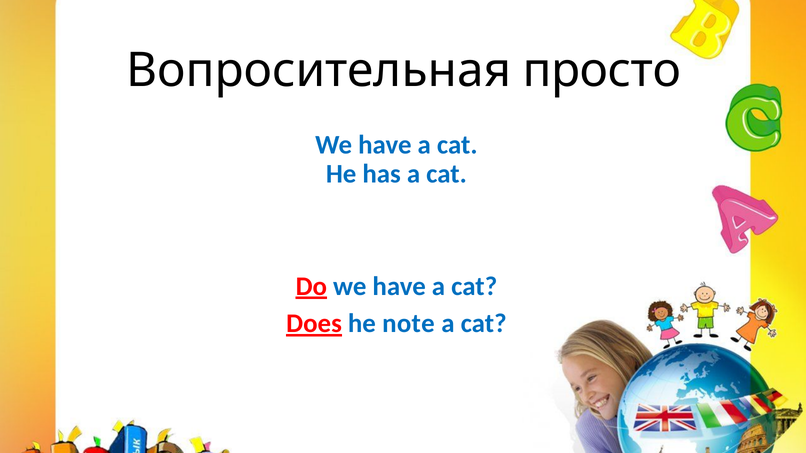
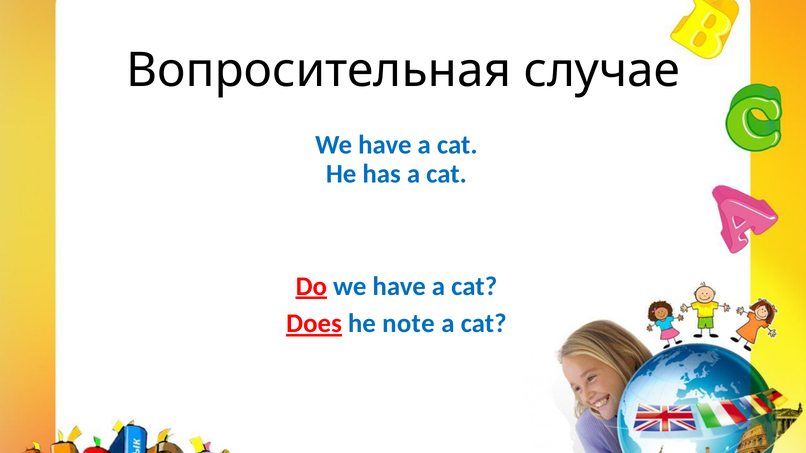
просто: просто -> случае
